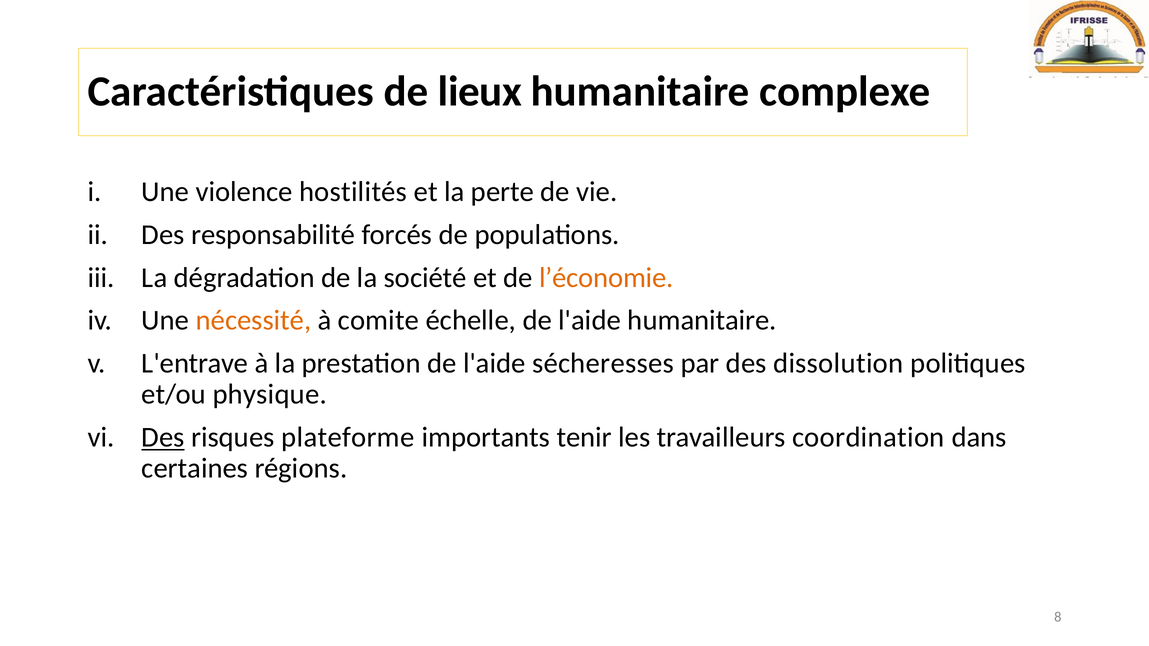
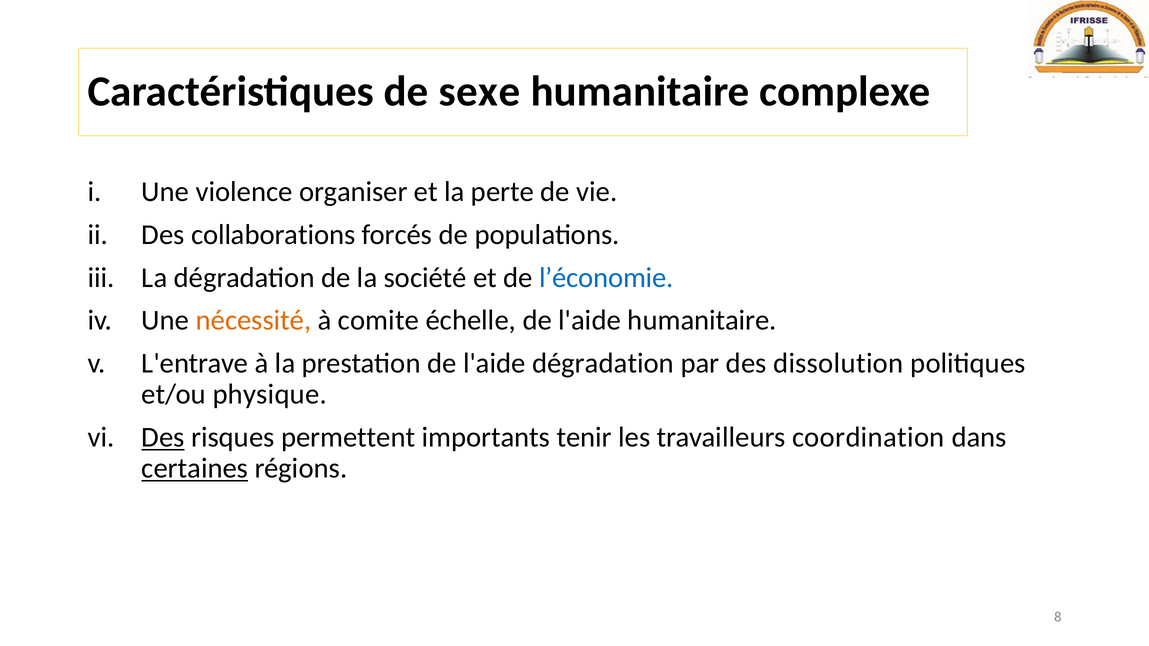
lieux: lieux -> sexe
hostilités: hostilités -> organiser
responsabilité: responsabilité -> collaborations
l’économie colour: orange -> blue
l'aide sécheresses: sécheresses -> dégradation
plateforme: plateforme -> permettent
certaines underline: none -> present
